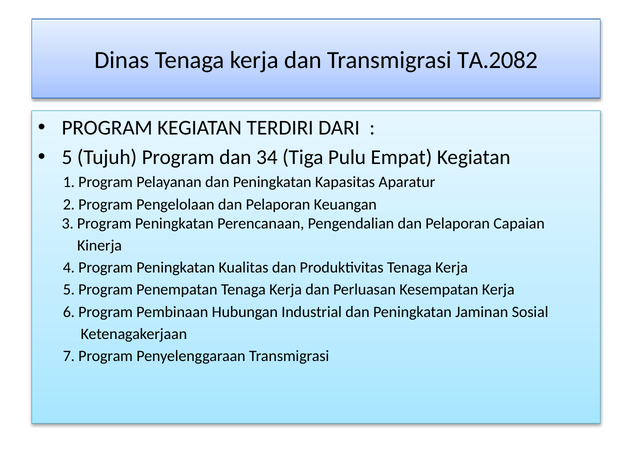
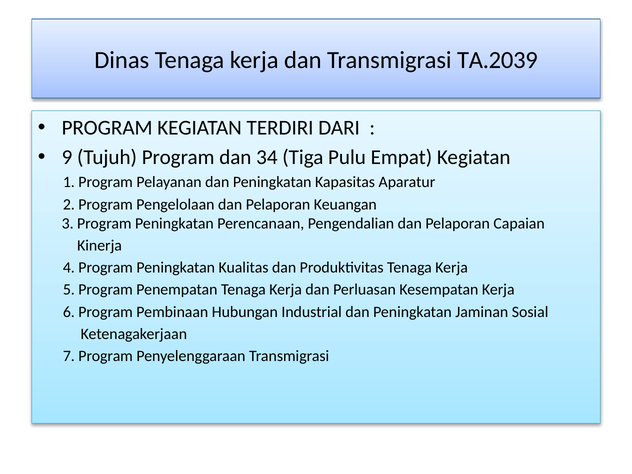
TA.2082: TA.2082 -> TA.2039
5 at (67, 157): 5 -> 9
